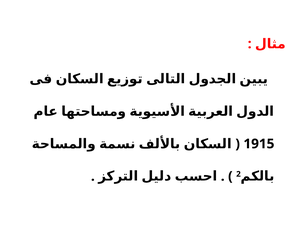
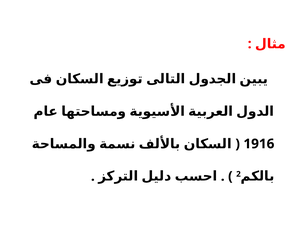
1915: 1915 -> 1916
